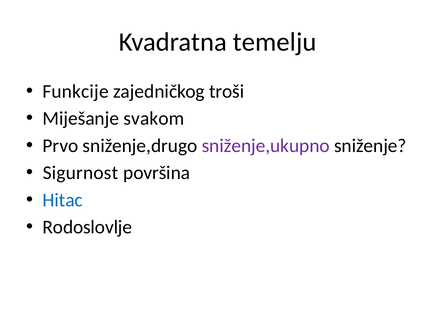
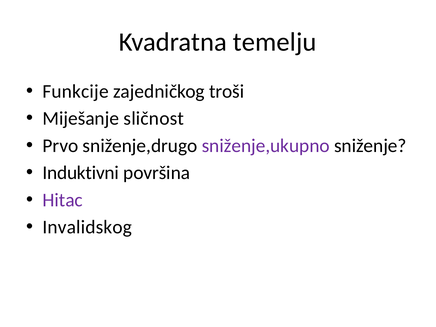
svakom: svakom -> sličnost
Sigurnost: Sigurnost -> Induktivni
Hitac colour: blue -> purple
Rodoslovlje: Rodoslovlje -> Invalidskog
